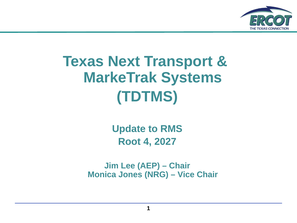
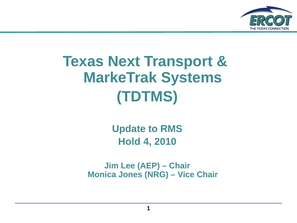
Root: Root -> Hold
2027: 2027 -> 2010
